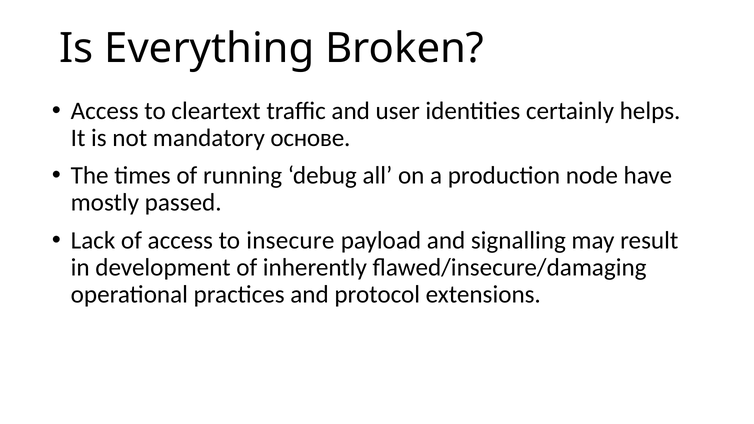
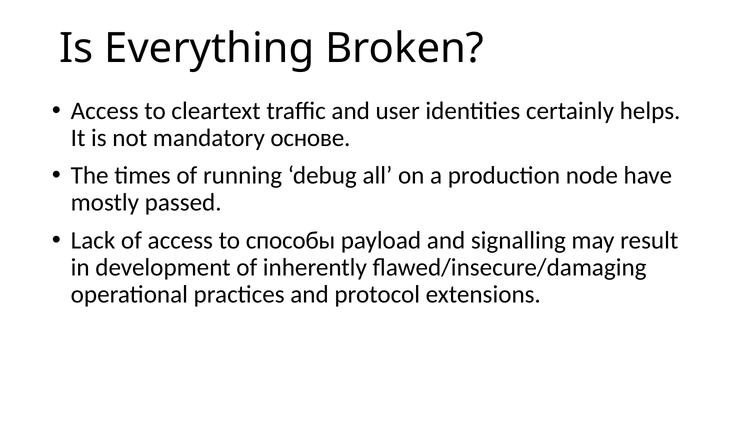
insecure: insecure -> способы
